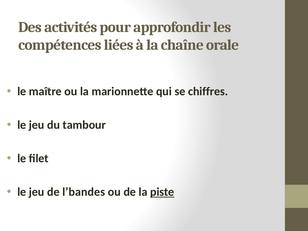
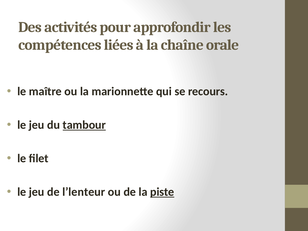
chiffres: chiffres -> recours
tambour underline: none -> present
l’bandes: l’bandes -> l’lenteur
